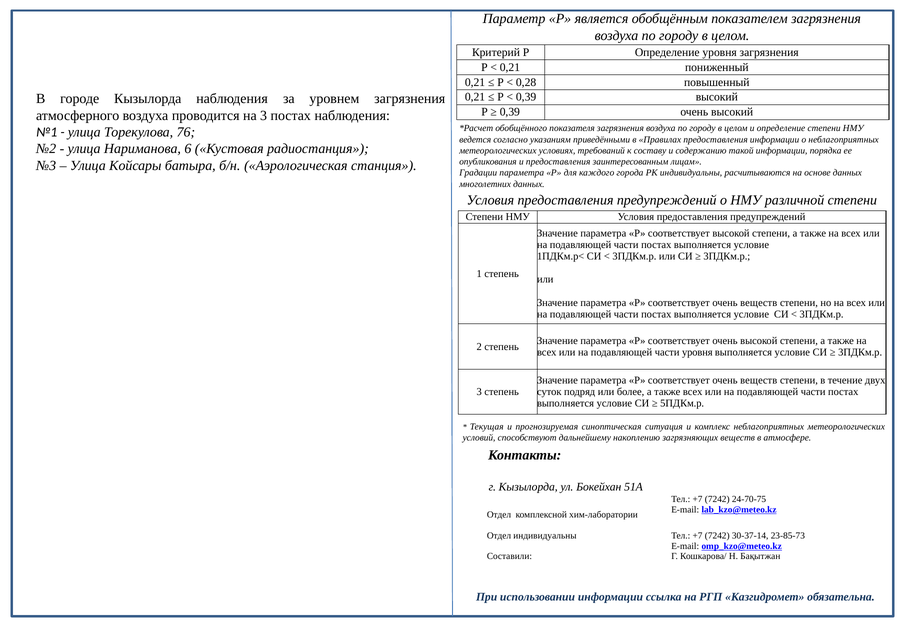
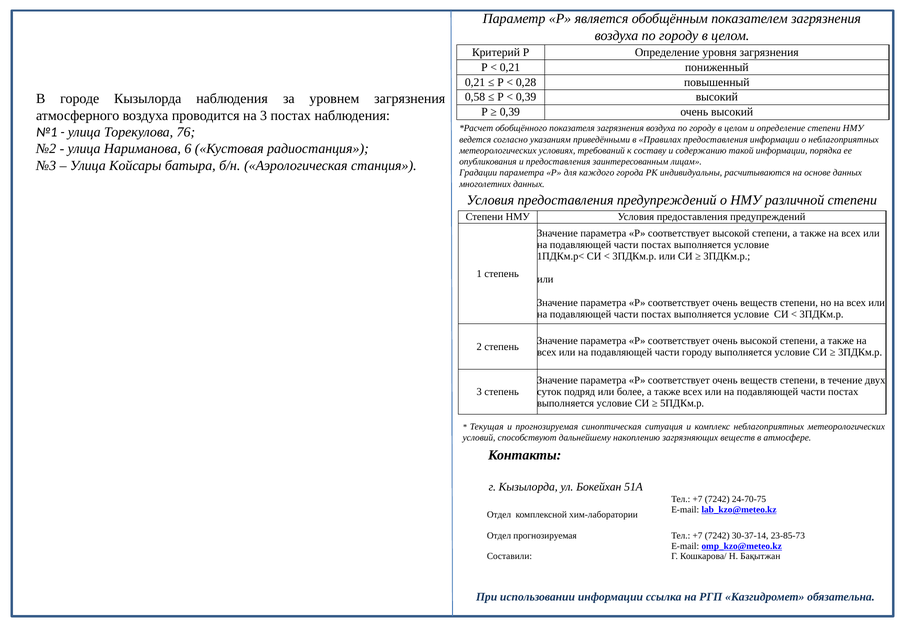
0,21 at (475, 97): 0,21 -> 0,58
части уровня: уровня -> городу
Отдел индивидуальны: индивидуальны -> прогнозируемая
